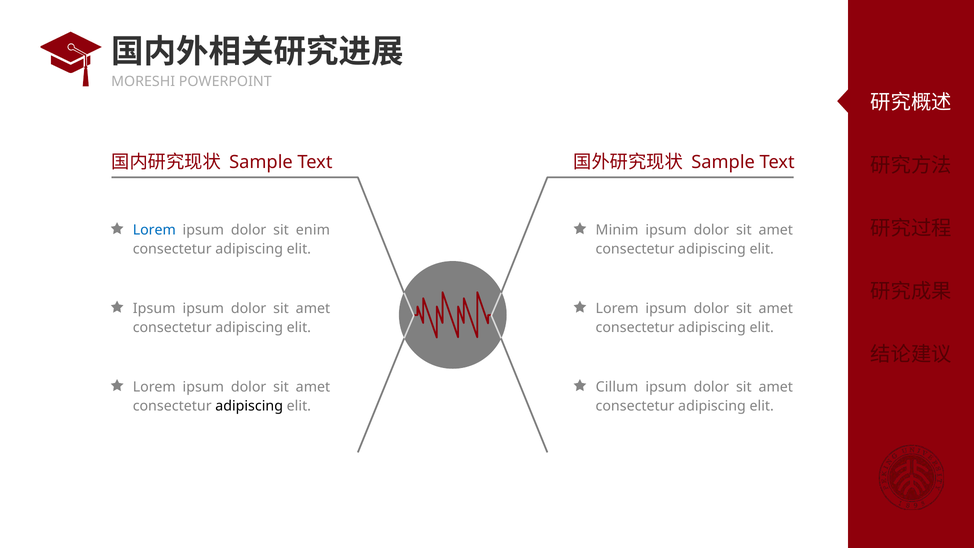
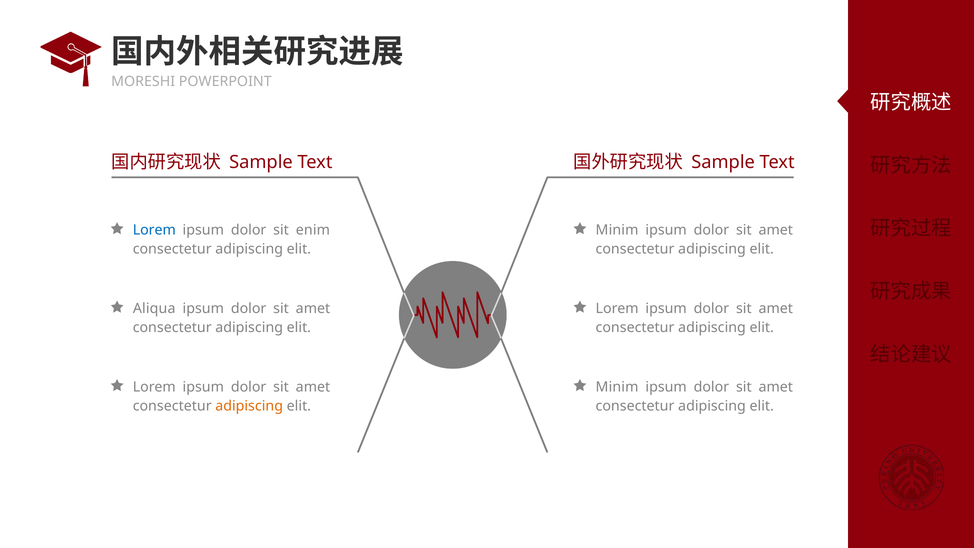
Ipsum at (154, 309): Ipsum -> Aliqua
Cillum at (617, 387): Cillum -> Minim
adipiscing at (249, 406) colour: black -> orange
